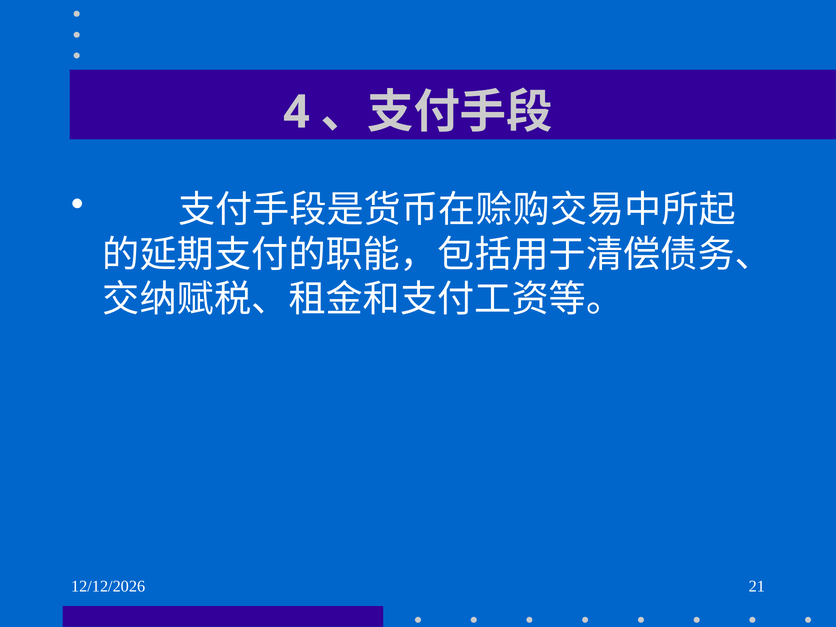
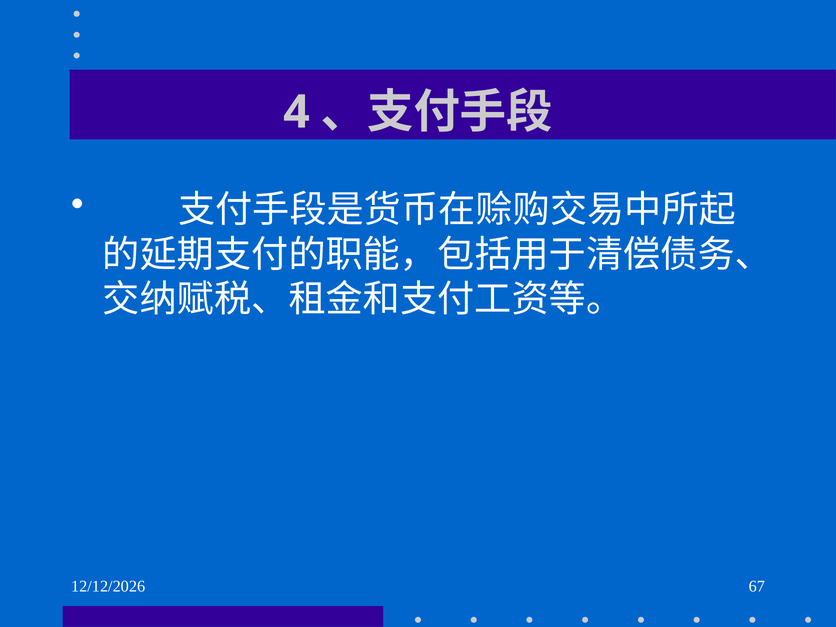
21: 21 -> 67
